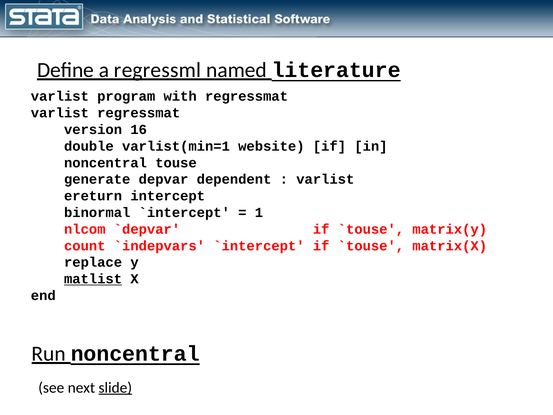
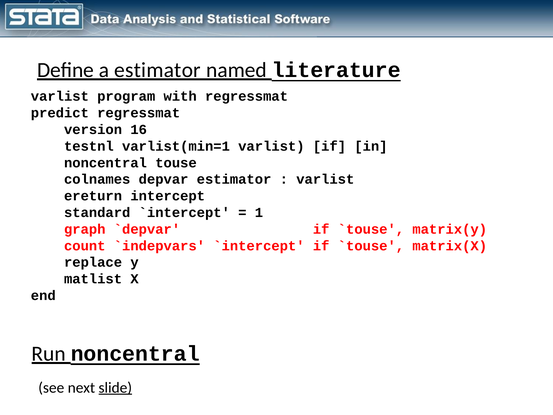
a regressml: regressml -> estimator
varlist at (60, 113): varlist -> predict
double: double -> testnl
varlist(min=1 website: website -> varlist
generate: generate -> colnames
depvar dependent: dependent -> estimator
binormal: binormal -> standard
nlcom: nlcom -> graph
matlist underline: present -> none
